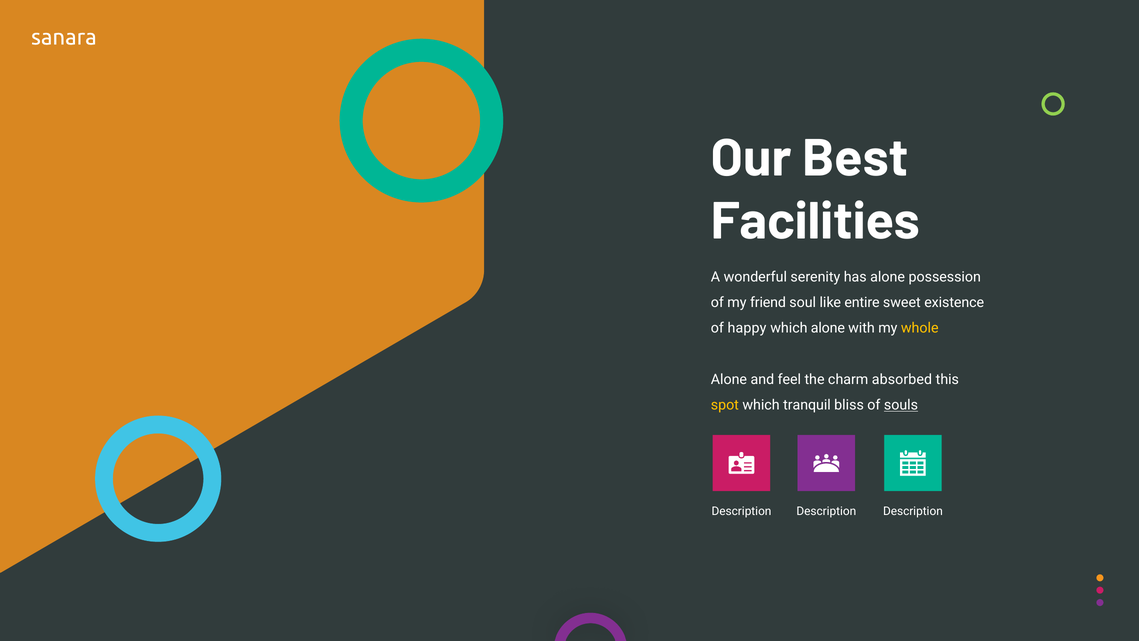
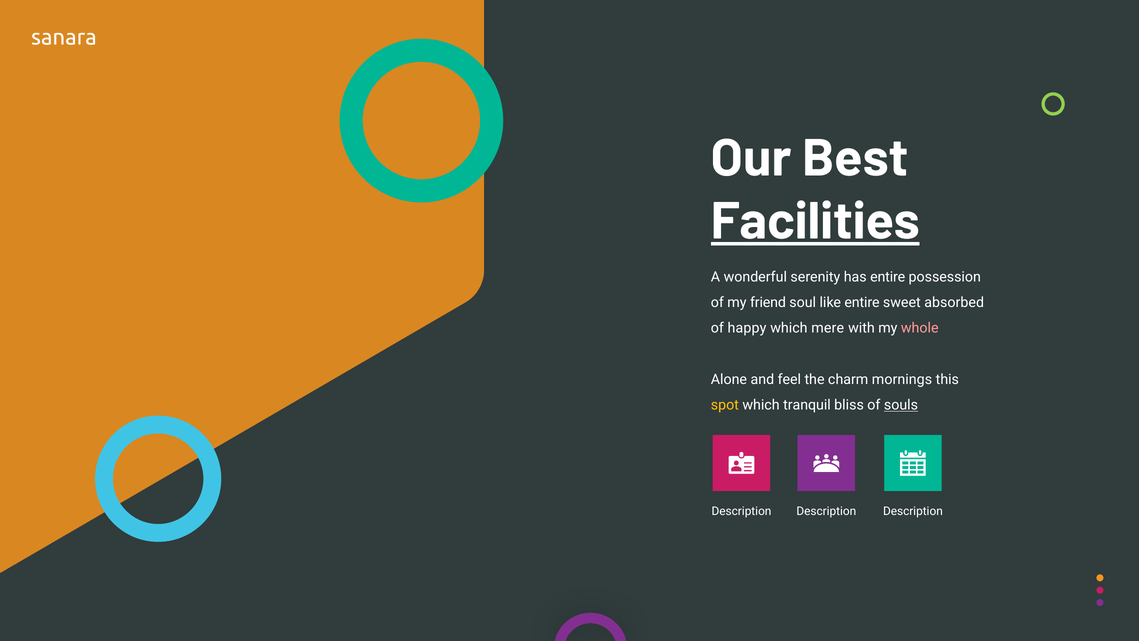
Facilities underline: none -> present
has alone: alone -> entire
existence: existence -> absorbed
which alone: alone -> mere
whole colour: yellow -> pink
absorbed: absorbed -> mornings
